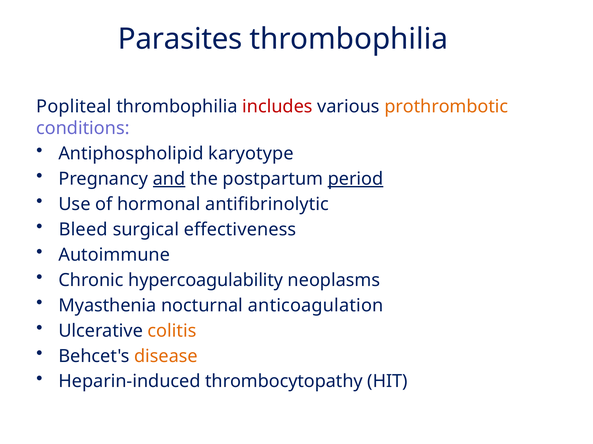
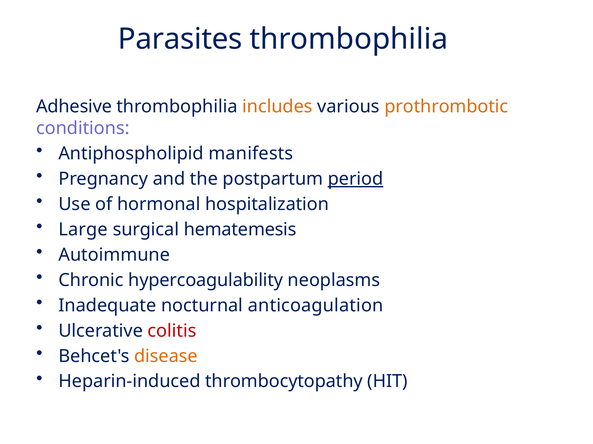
Popliteal: Popliteal -> Adhesive
includes colour: red -> orange
karyotype: karyotype -> manifests
and underline: present -> none
antifibrinolytic: antifibrinolytic -> hospitalization
Bleed: Bleed -> Large
effectiveness: effectiveness -> hematemesis
Myasthenia: Myasthenia -> Inadequate
colitis colour: orange -> red
